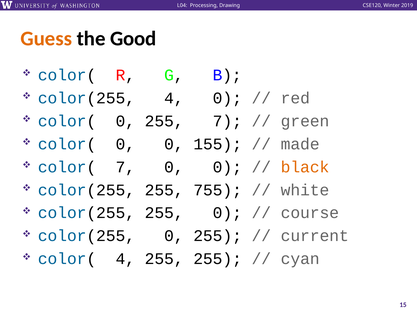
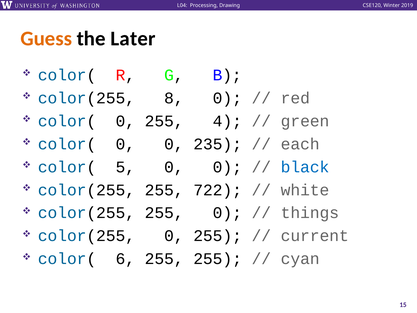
Good: Good -> Later
color(255 4: 4 -> 8
255 7: 7 -> 4
155: 155 -> 235
made: made -> each
color( 7: 7 -> 5
black colour: orange -> blue
755: 755 -> 722
course: course -> things
color( 4: 4 -> 6
